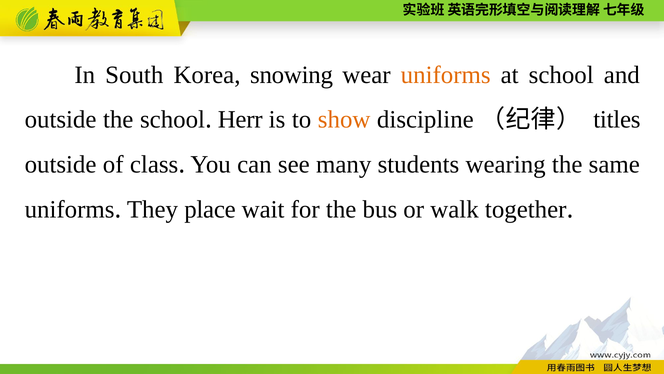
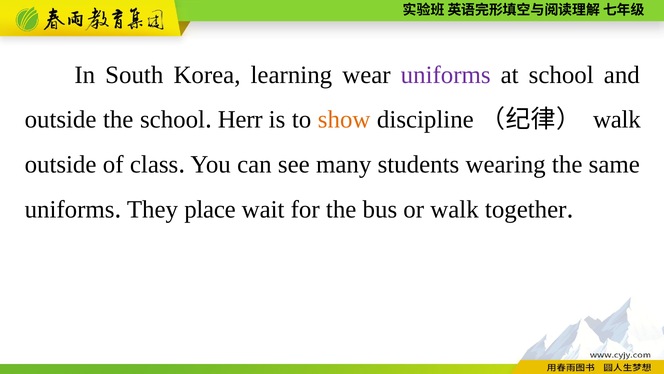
snowing: snowing -> learning
uniforms at (446, 75) colour: orange -> purple
titles at (617, 120): titles -> walk
